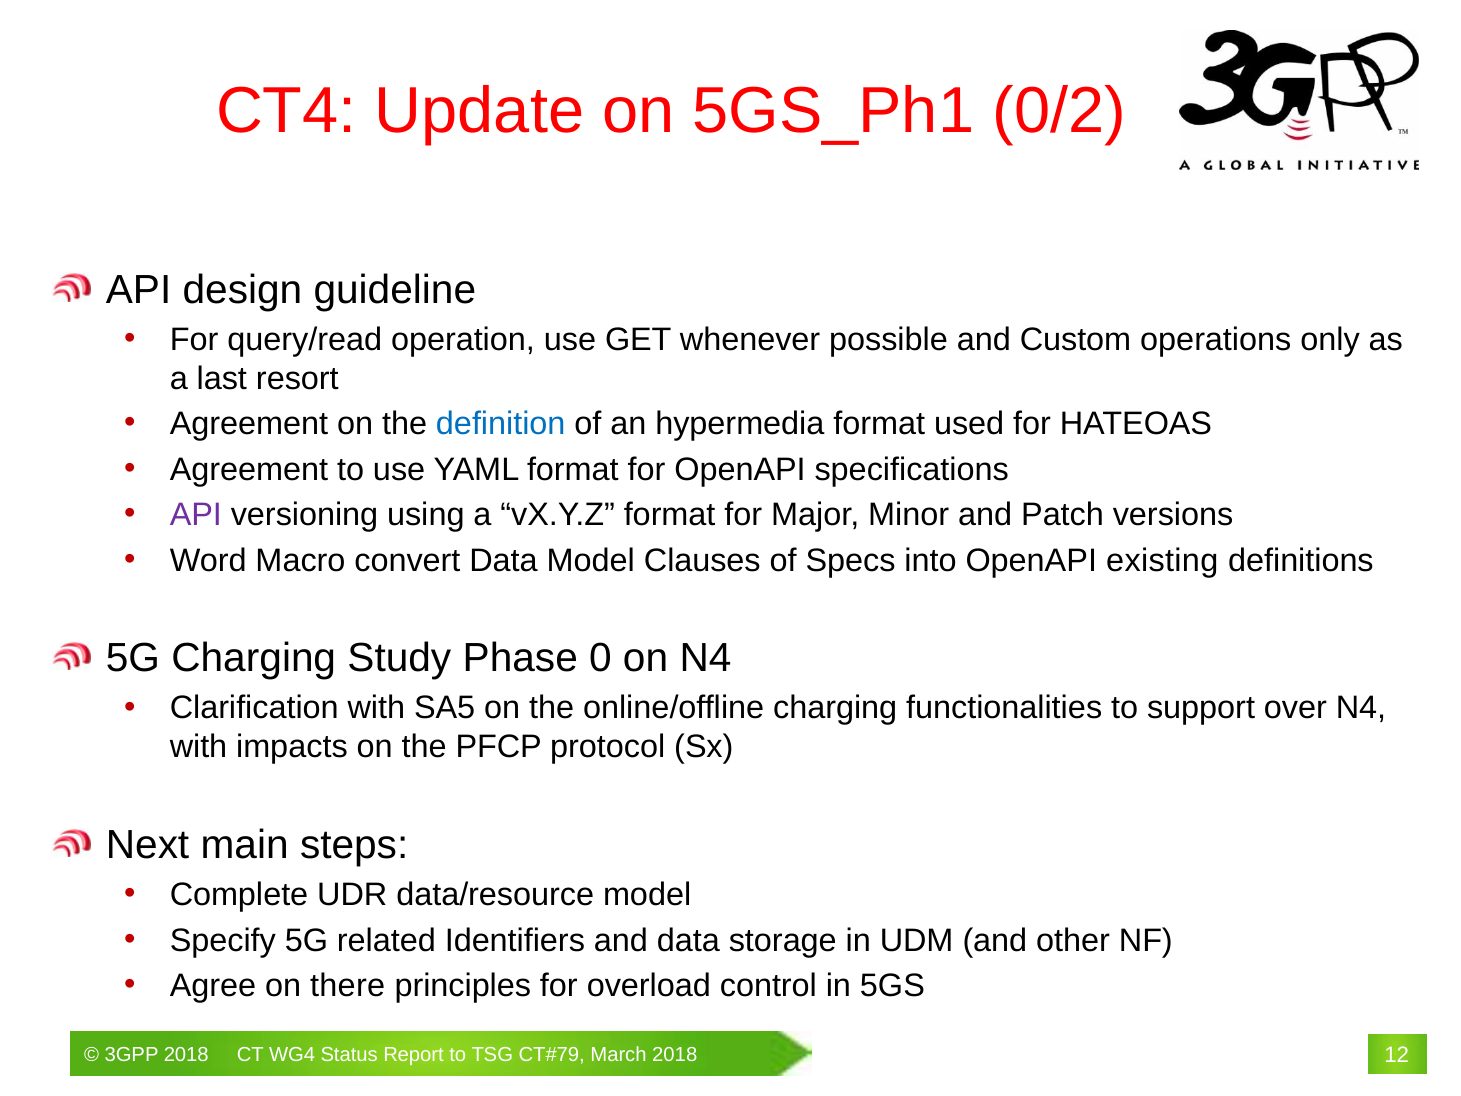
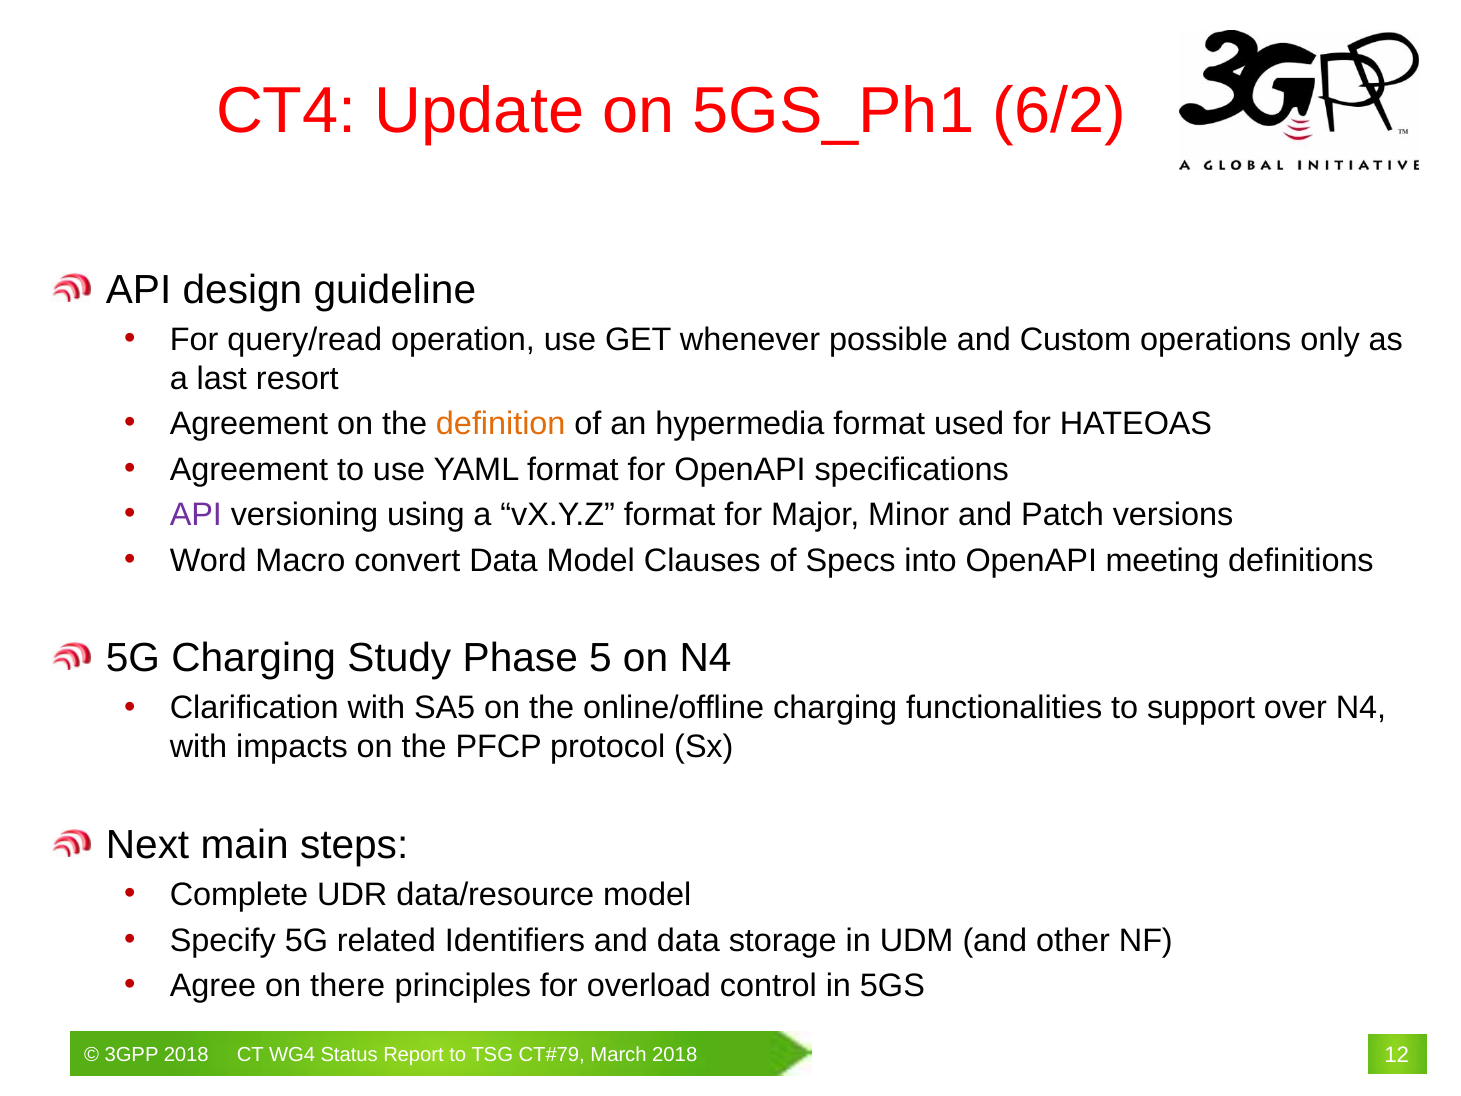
0/2: 0/2 -> 6/2
definition colour: blue -> orange
existing: existing -> meeting
0: 0 -> 5
